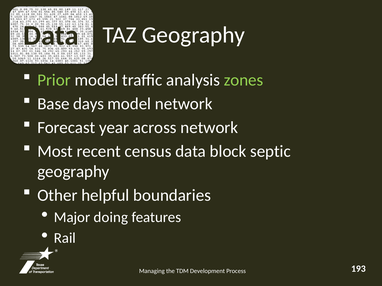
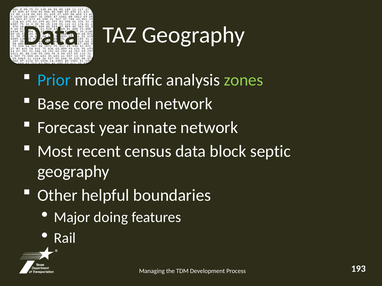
Prior colour: light green -> light blue
days: days -> core
across: across -> innate
